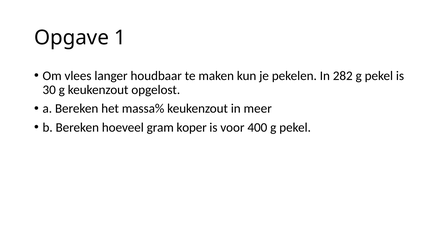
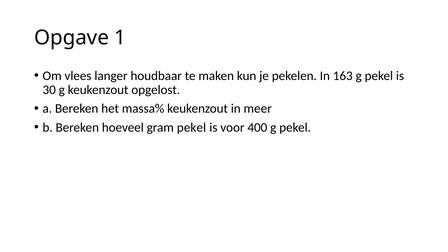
282: 282 -> 163
gram koper: koper -> pekel
